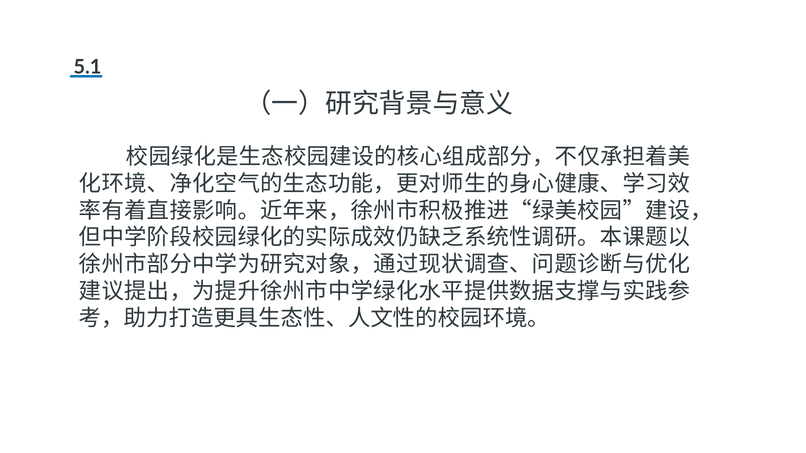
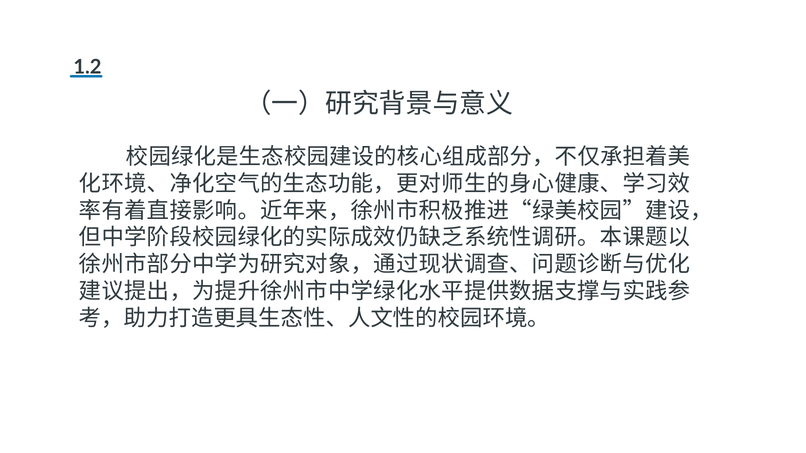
5.1: 5.1 -> 1.2
